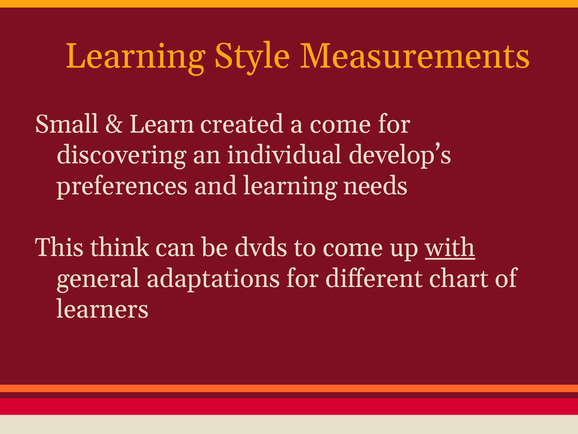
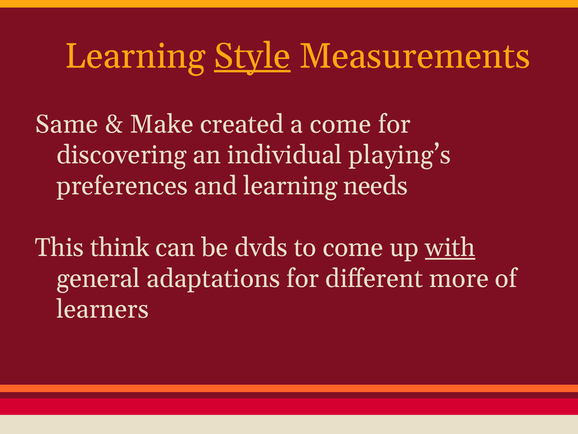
Style underline: none -> present
Small: Small -> Same
Learn: Learn -> Make
develop’s: develop’s -> playing’s
chart: chart -> more
